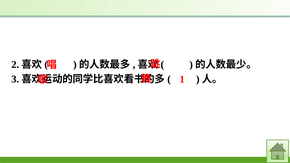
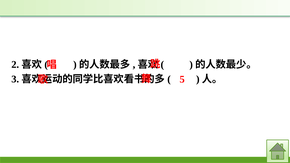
1: 1 -> 5
